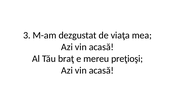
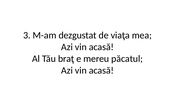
preţioşi: preţioşi -> păcatul
